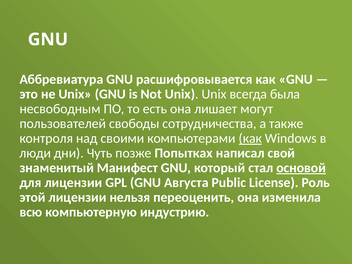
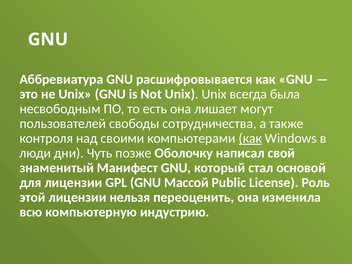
Попытках: Попытках -> Оболочку
основой underline: present -> none
Августа: Августа -> Массой
